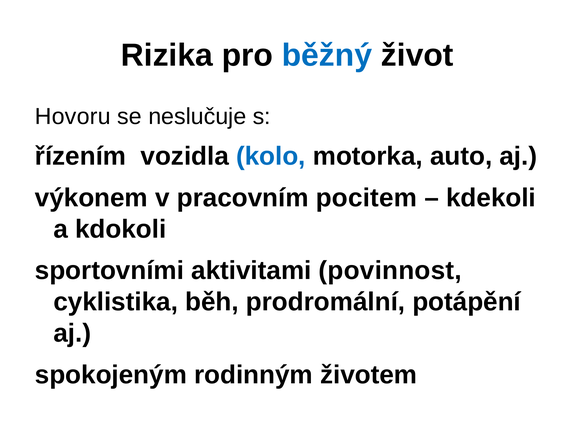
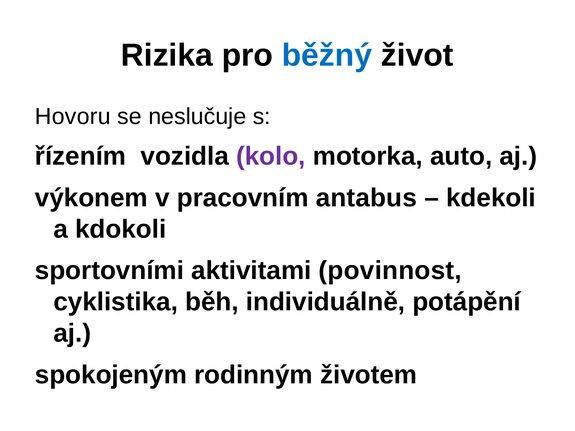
kolo colour: blue -> purple
pocitem: pocitem -> antabus
prodromální: prodromální -> individuálně
